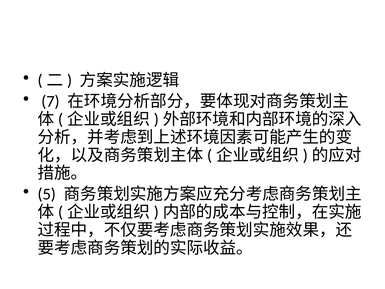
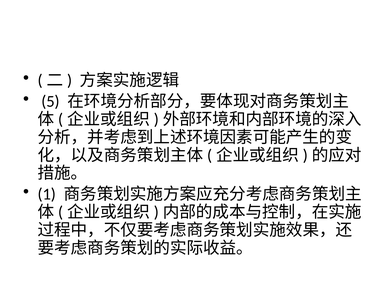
7: 7 -> 5
5: 5 -> 1
